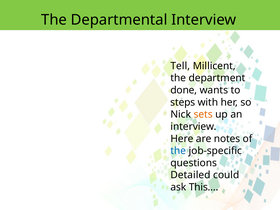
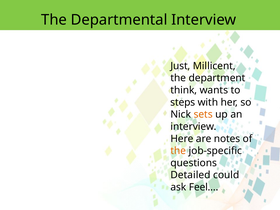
Tell: Tell -> Just
done: done -> think
the at (178, 151) colour: blue -> orange
This…: This… -> Feel…
